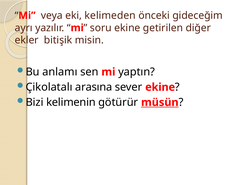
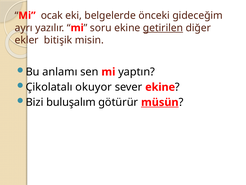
veya: veya -> ocak
kelimeden: kelimeden -> belgelerde
getirilen underline: none -> present
arasına: arasına -> okuyor
kelimenin: kelimenin -> buluşalım
